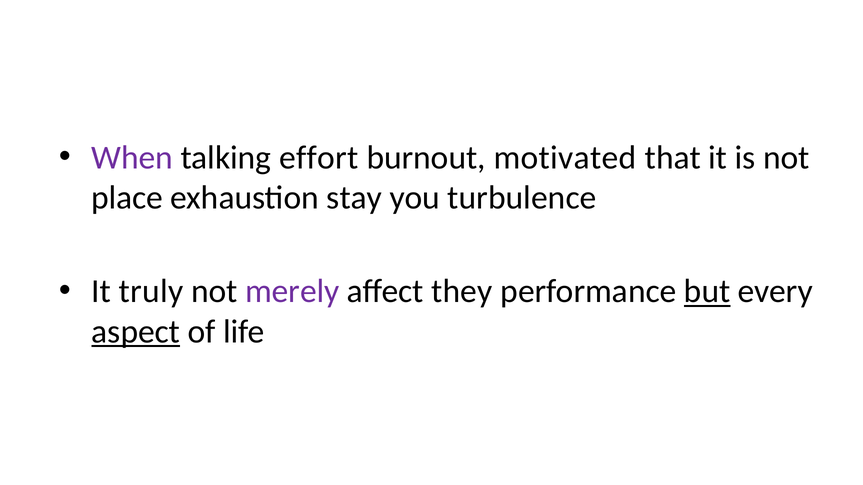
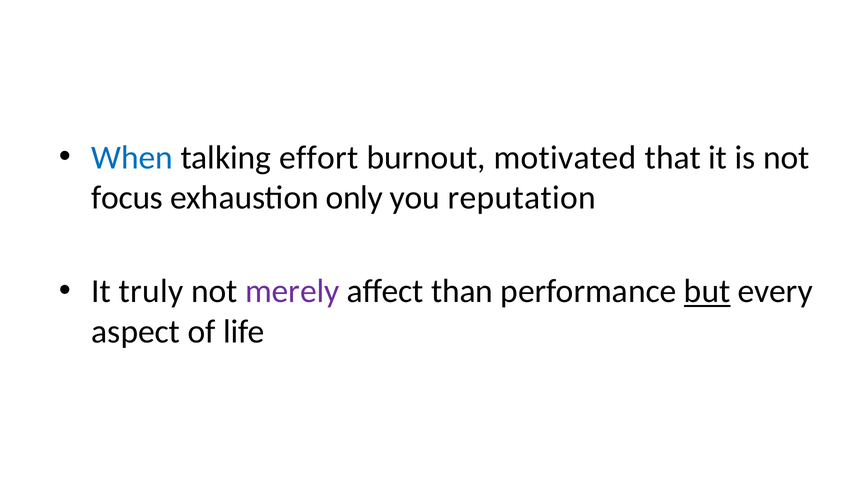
When colour: purple -> blue
place: place -> focus
stay: stay -> only
turbulence: turbulence -> reputation
they: they -> than
aspect underline: present -> none
